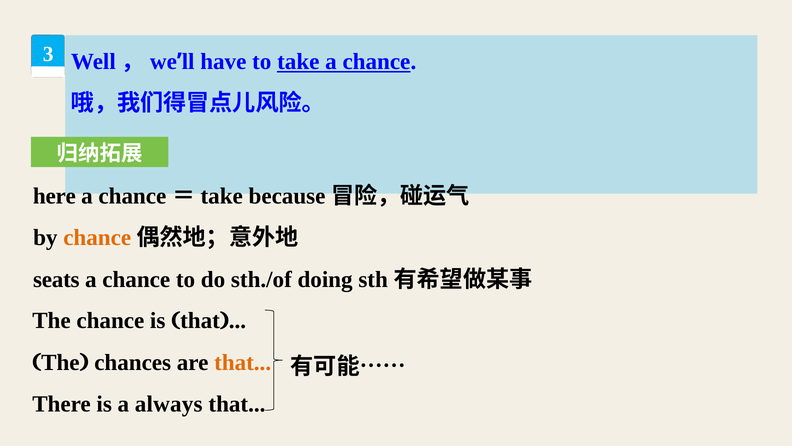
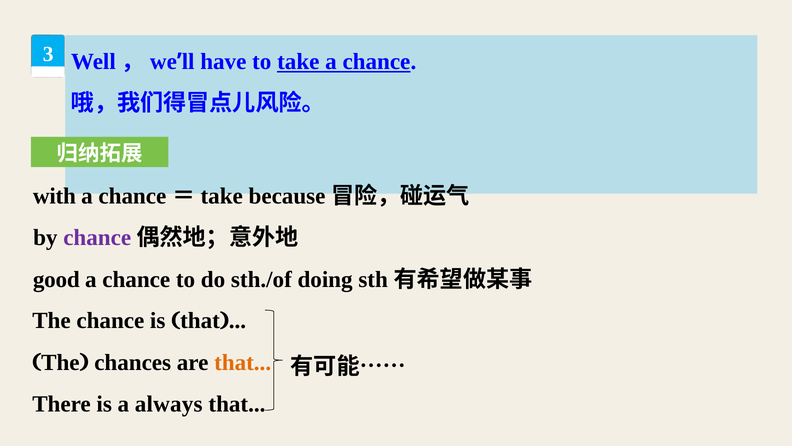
here: here -> with
chance at (97, 238) colour: orange -> purple
seats: seats -> good
